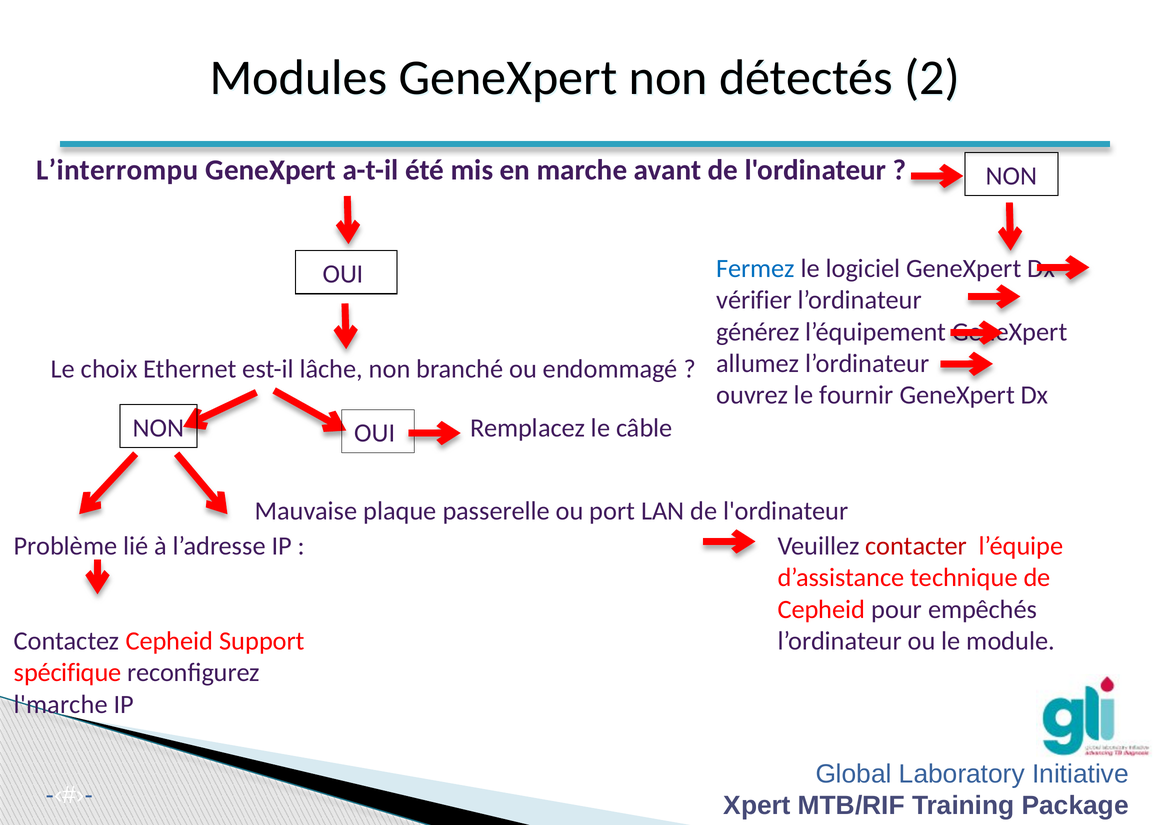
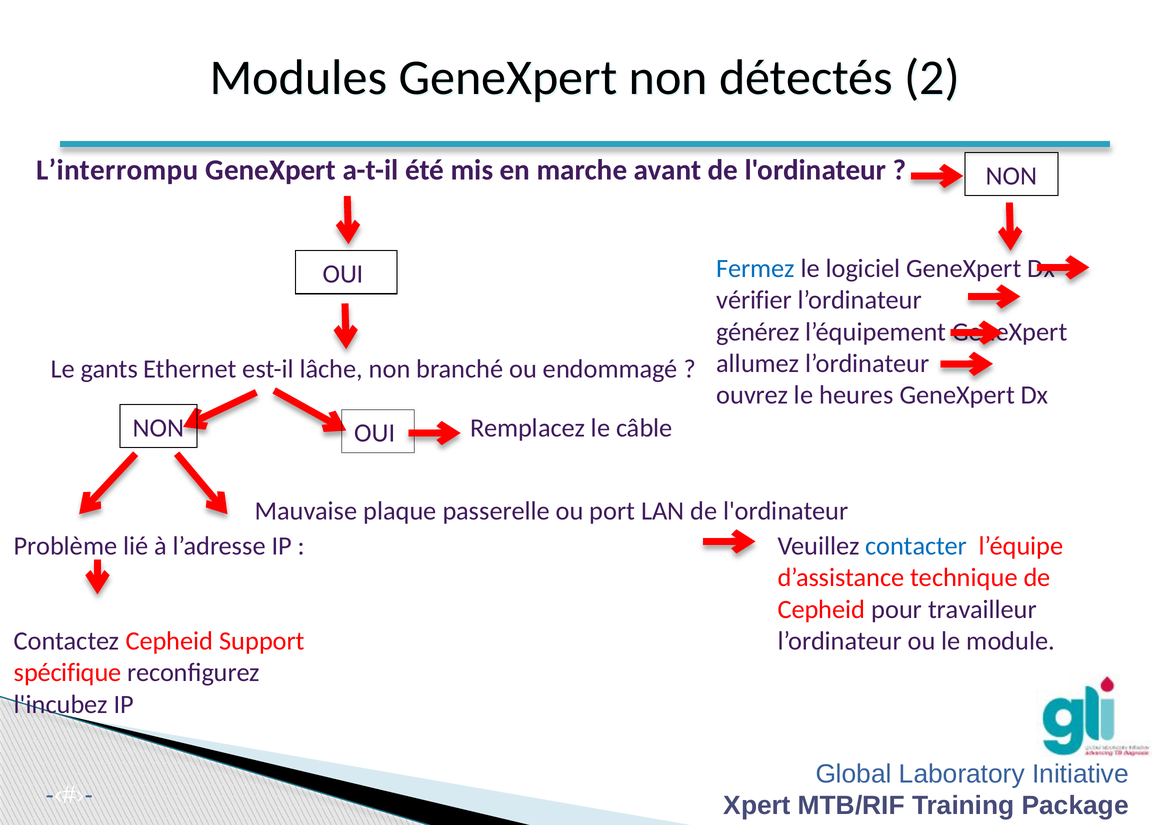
choix: choix -> gants
fournir: fournir -> heures
contacter colour: red -> blue
empêchés: empêchés -> travailleur
l'marche: l'marche -> l'incubez
